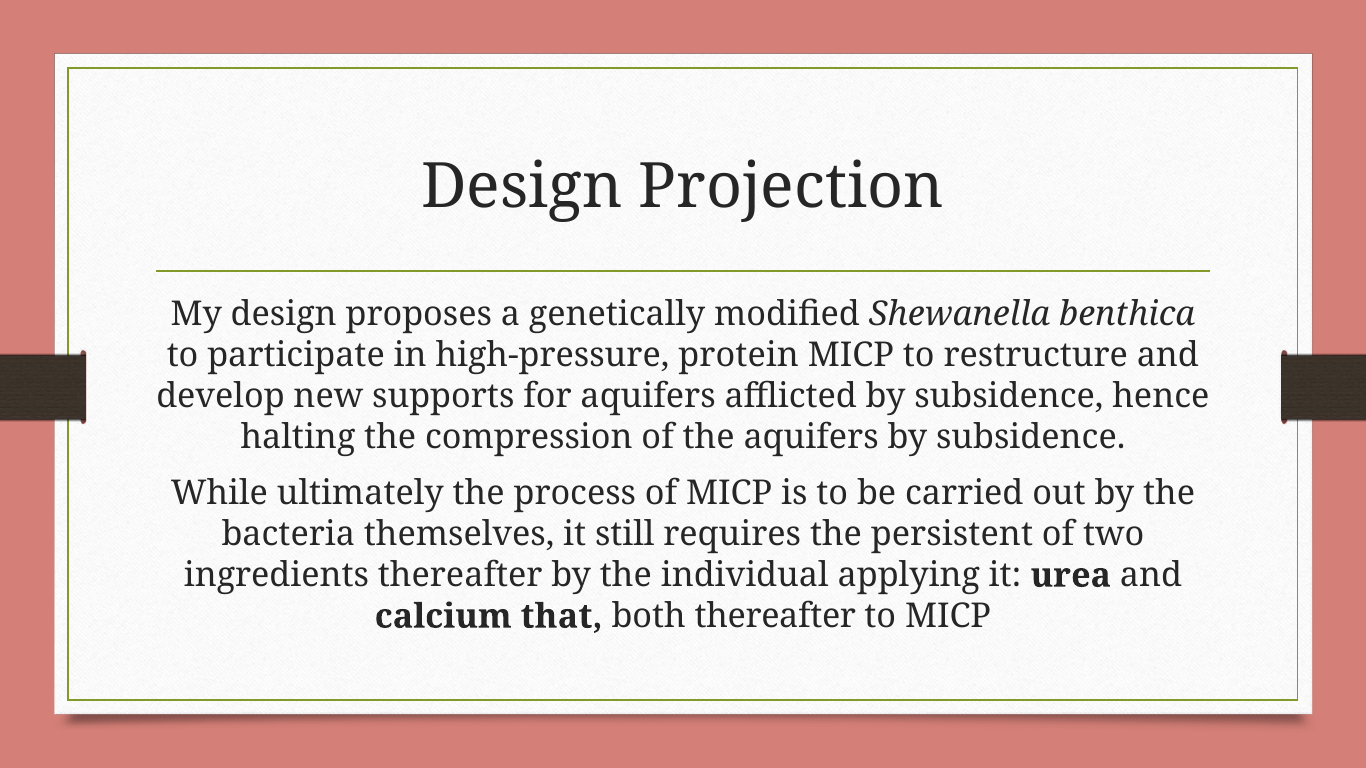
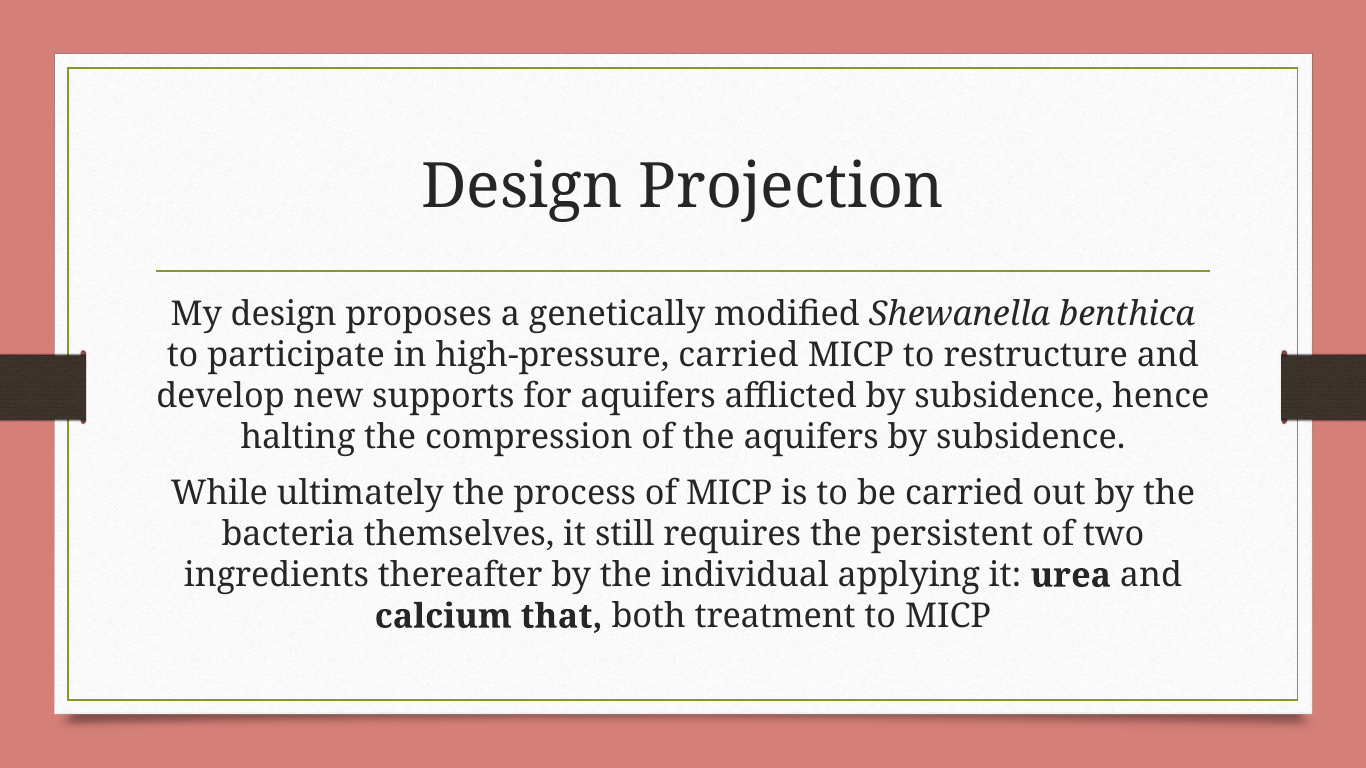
high-pressure protein: protein -> carried
both thereafter: thereafter -> treatment
